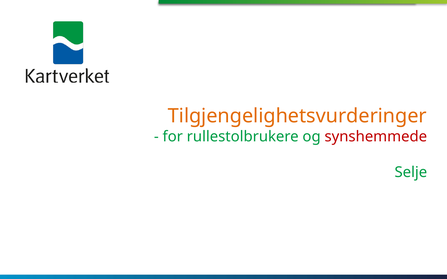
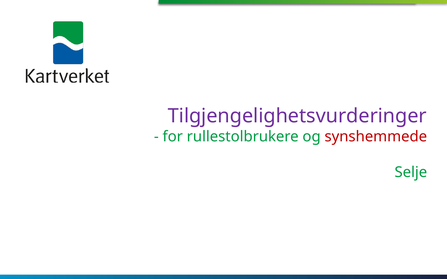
Tilgjengelighetsvurderinger colour: orange -> purple
